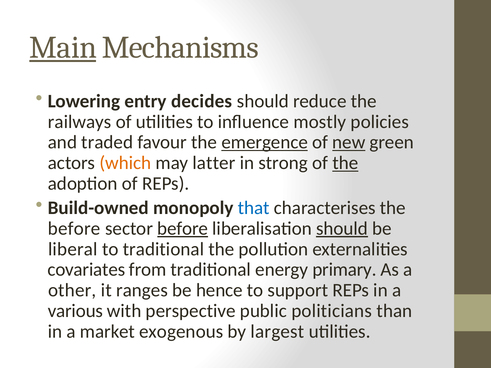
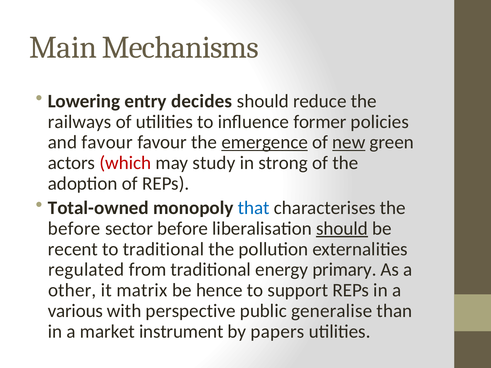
Main underline: present -> none
mostly: mostly -> former
and traded: traded -> favour
which colour: orange -> red
latter: latter -> study
the at (345, 163) underline: present -> none
Build-owned: Build-owned -> Total-owned
before at (183, 229) underline: present -> none
liberal: liberal -> recent
covariates: covariates -> regulated
ranges: ranges -> matrix
politicians: politicians -> generalise
exogenous: exogenous -> instrument
largest: largest -> papers
